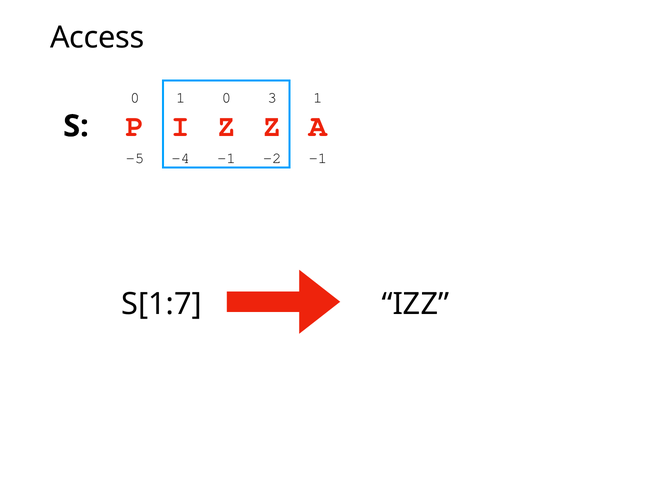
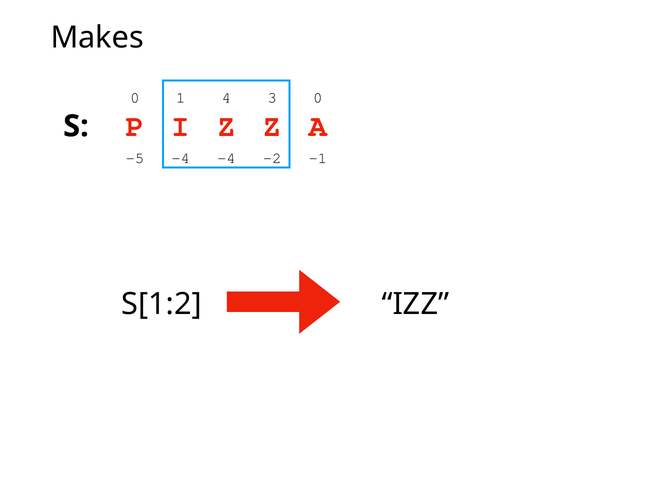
Access: Access -> Makes
1 0: 0 -> 4
3 1: 1 -> 0
-4 -1: -1 -> -4
S[1:7: S[1:7 -> S[1:2
